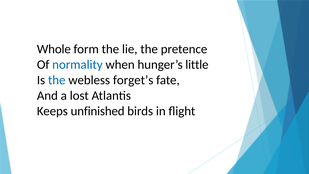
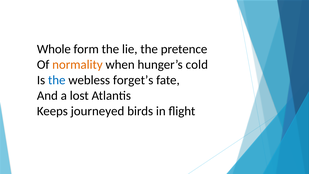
normality colour: blue -> orange
little: little -> cold
unfinished: unfinished -> journeyed
